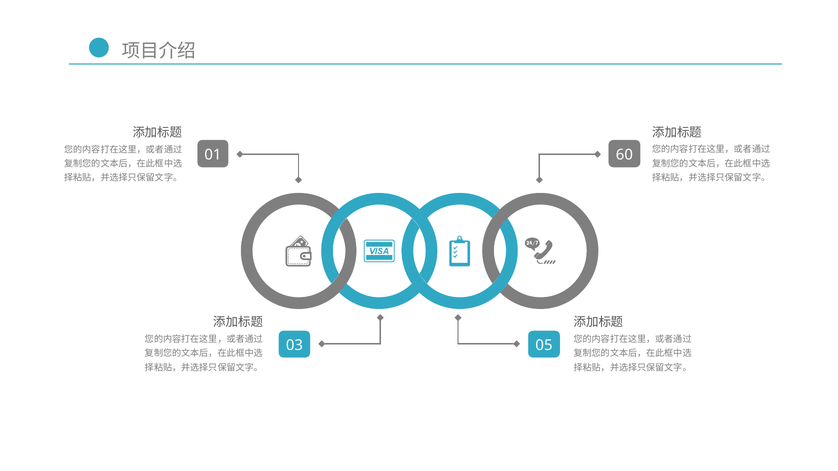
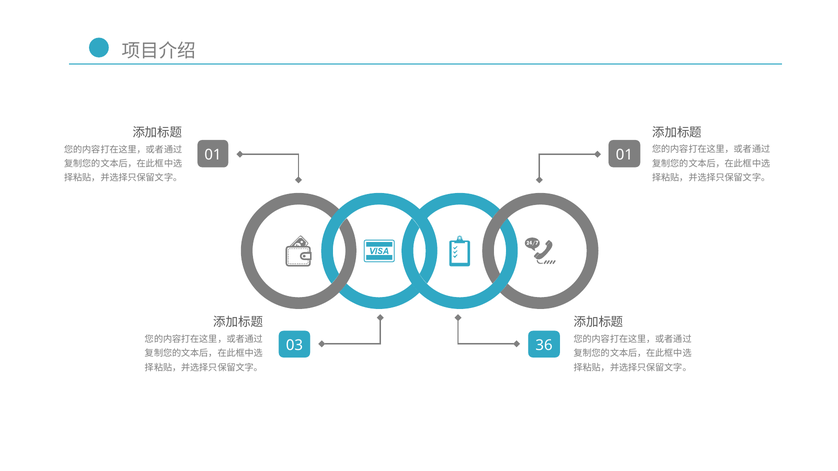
01 60: 60 -> 01
05: 05 -> 36
